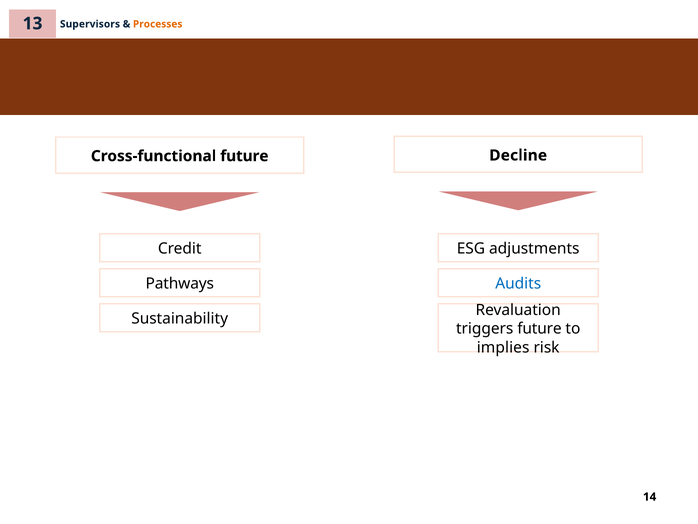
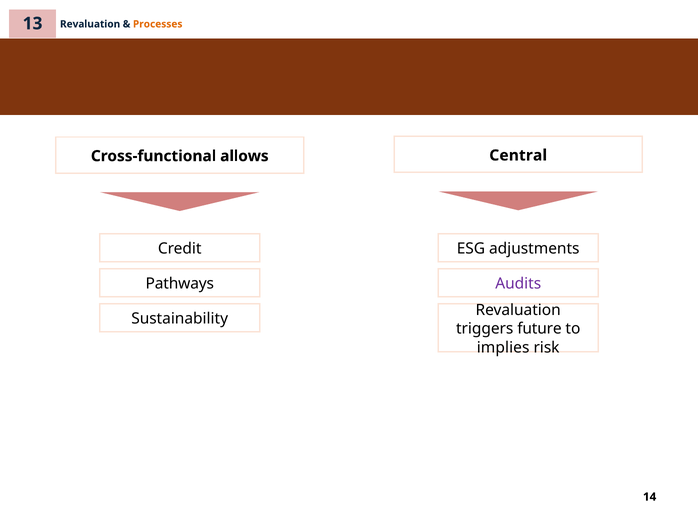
13 Supervisors: Supervisors -> Revaluation
Decline: Decline -> Central
Cross-functional future: future -> allows
Audits colour: blue -> purple
